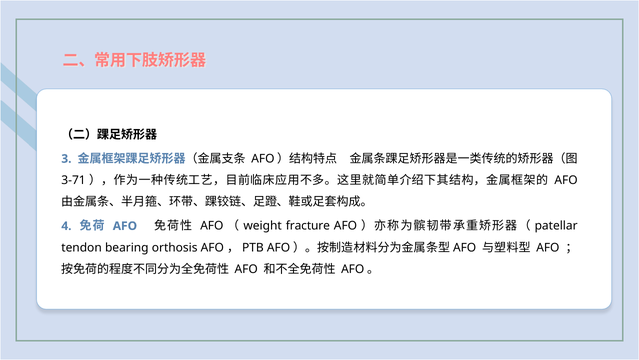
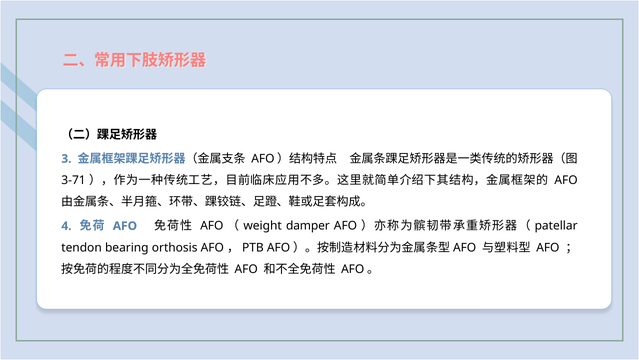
fracture: fracture -> damper
